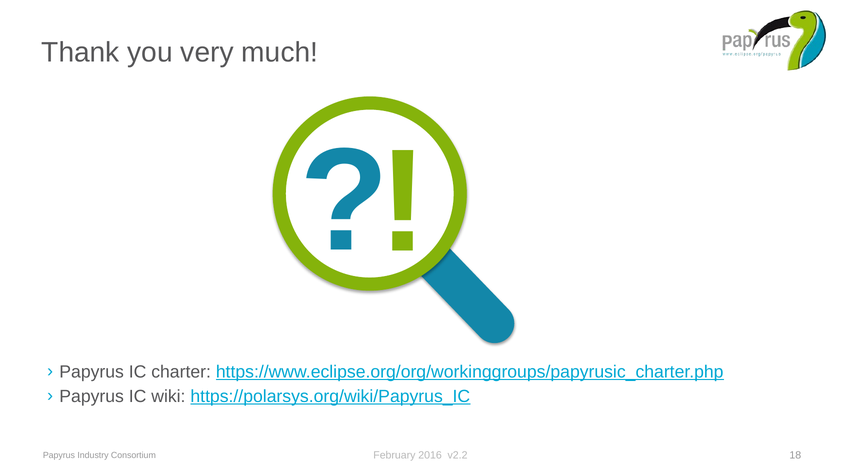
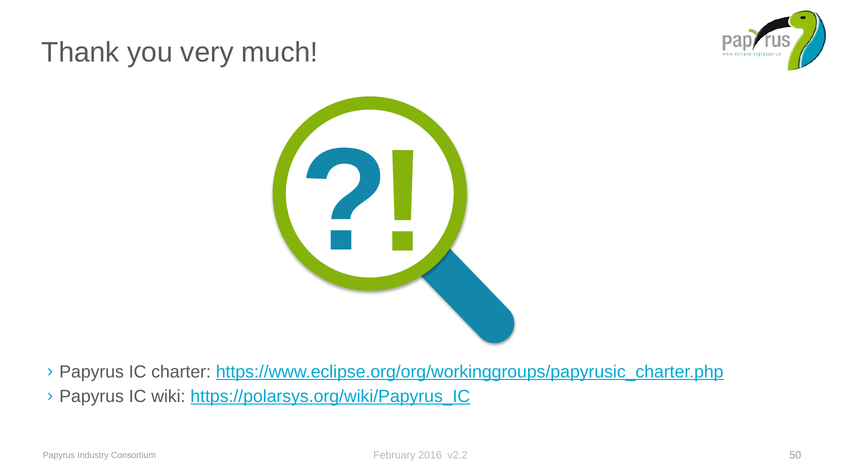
18: 18 -> 50
